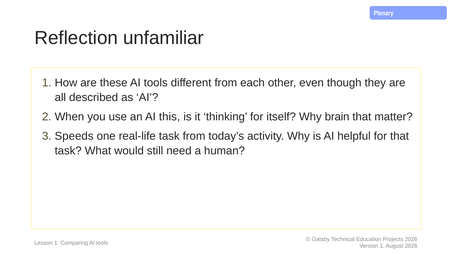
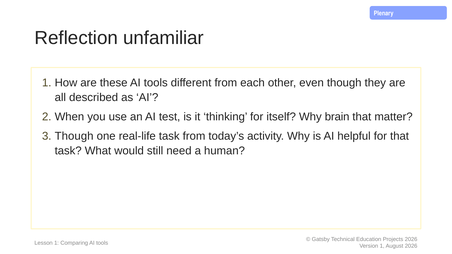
this: this -> test
Speeds at (74, 136): Speeds -> Though
